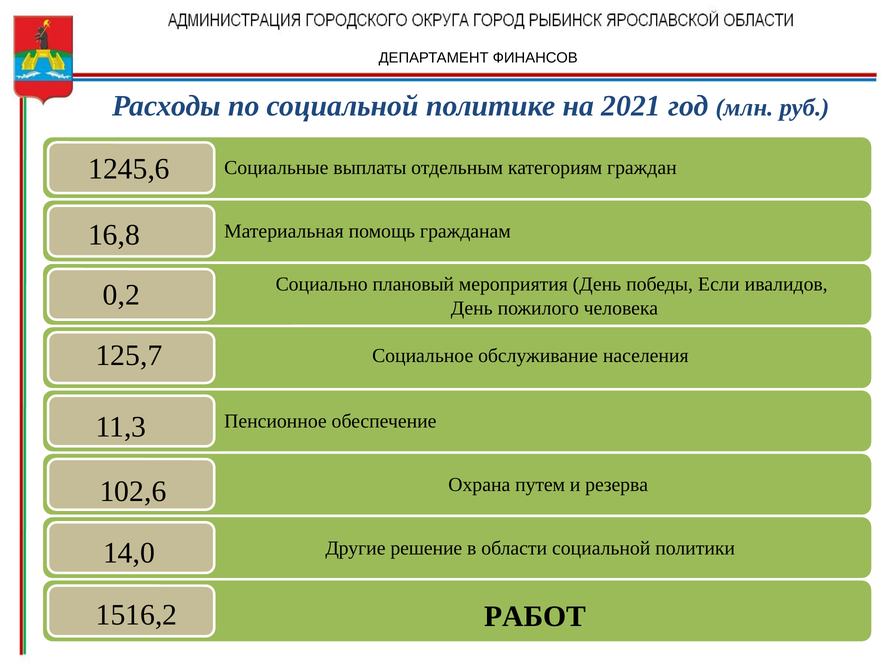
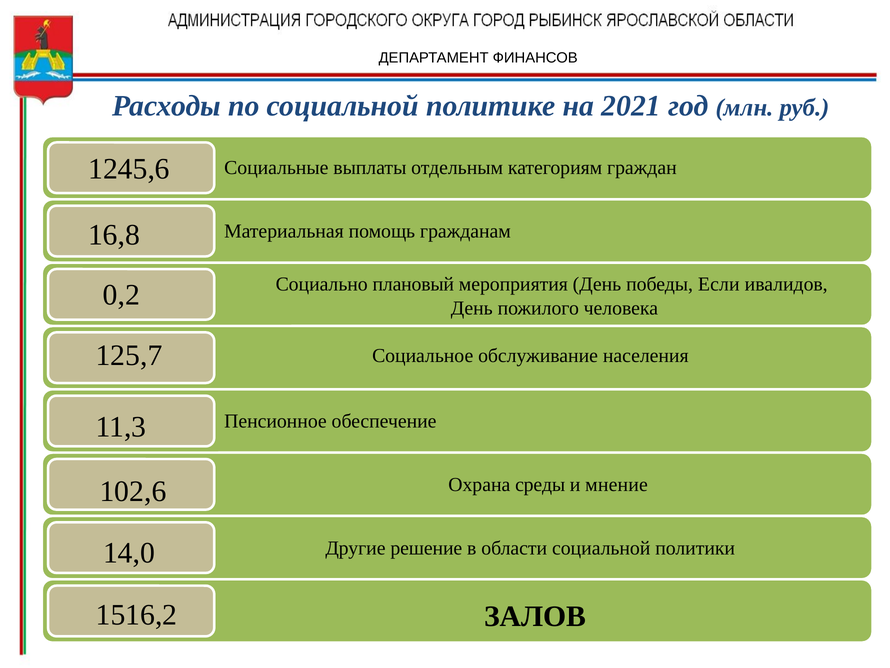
путем: путем -> среды
резерва: резерва -> мнение
РАБОТ: РАБОТ -> ЗАЛОВ
